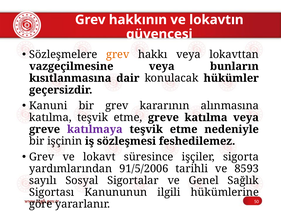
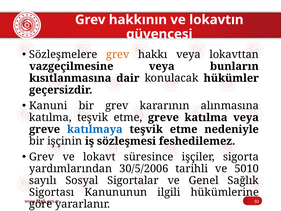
katılmaya colour: purple -> blue
91/5/2006: 91/5/2006 -> 30/5/2006
8593: 8593 -> 5010
